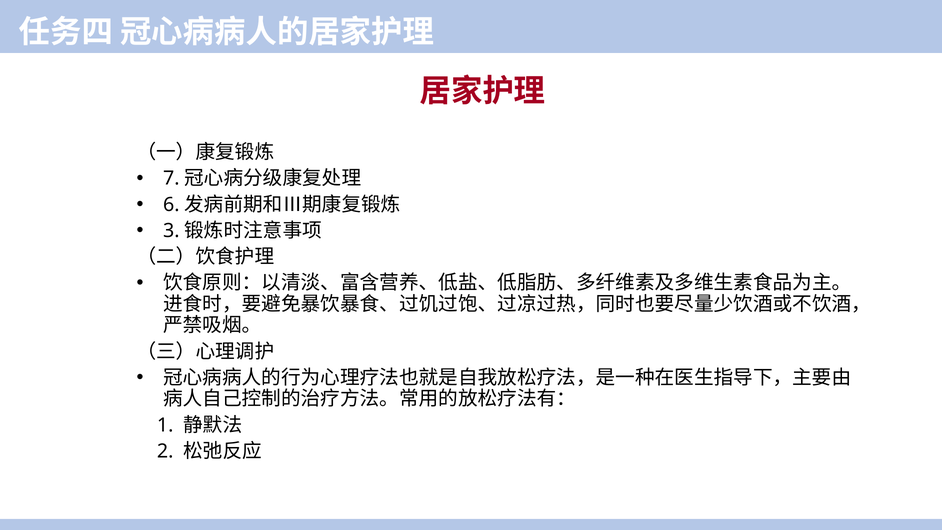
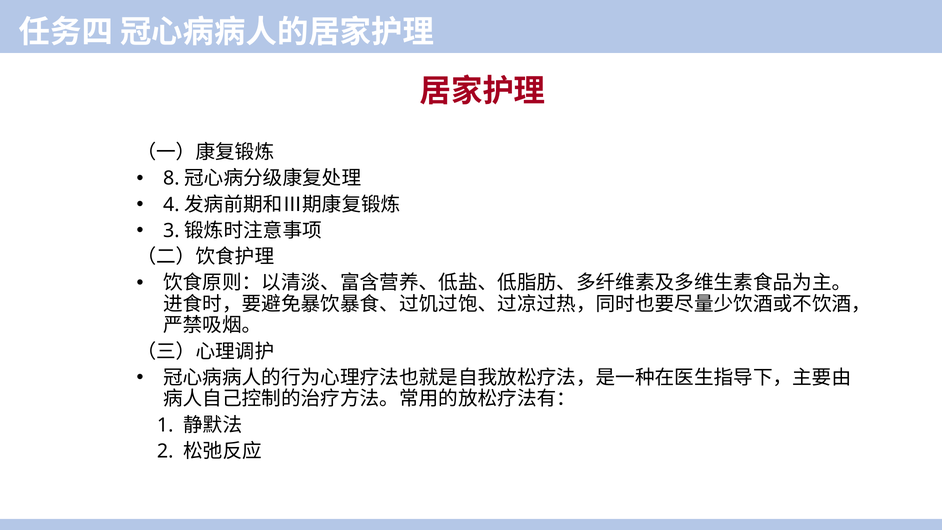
7: 7 -> 8
6: 6 -> 4
